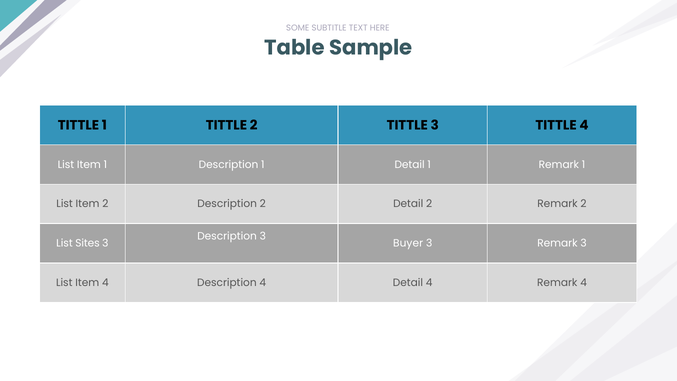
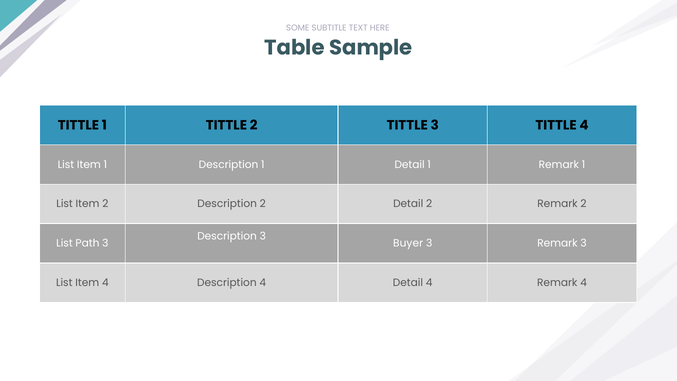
Sites: Sites -> Path
